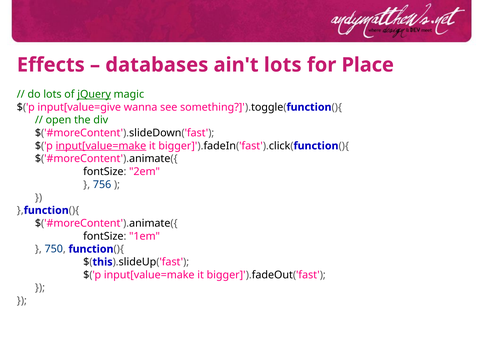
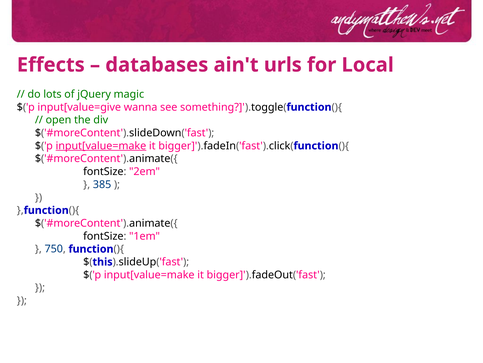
ain't lots: lots -> urls
Place: Place -> Local
jQuery underline: present -> none
756: 756 -> 385
